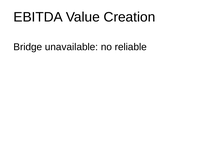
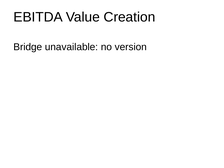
reliable: reliable -> version
